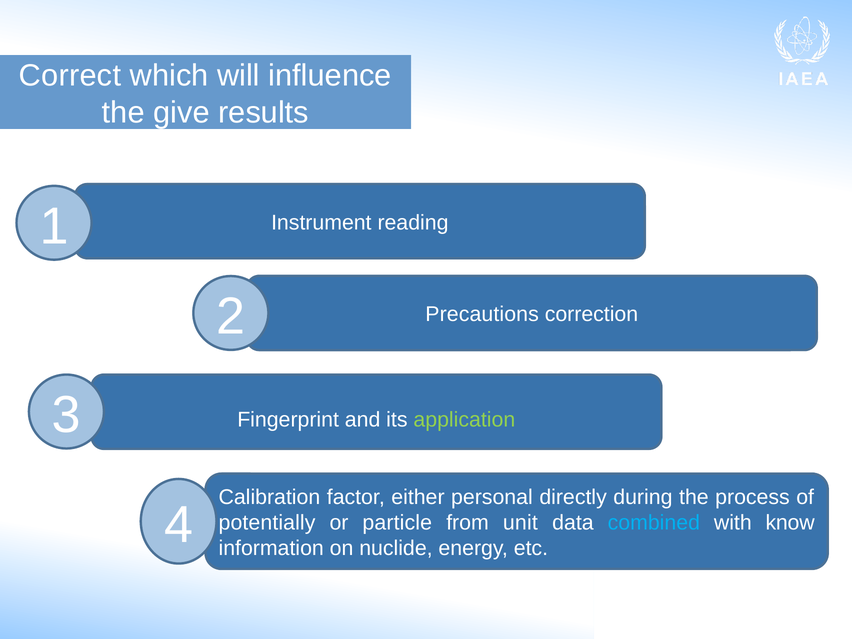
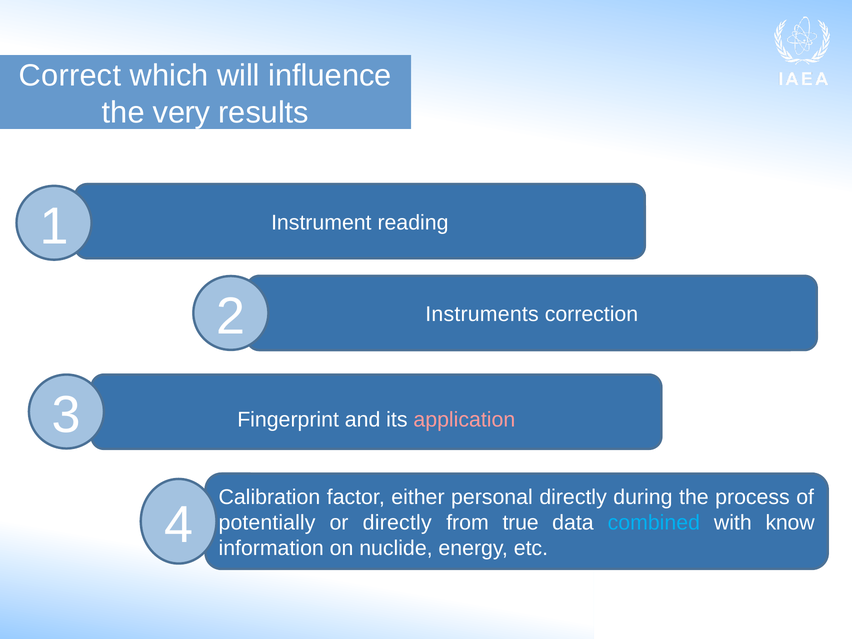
give: give -> very
Precautions: Precautions -> Instruments
application colour: light green -> pink
or particle: particle -> directly
unit: unit -> true
